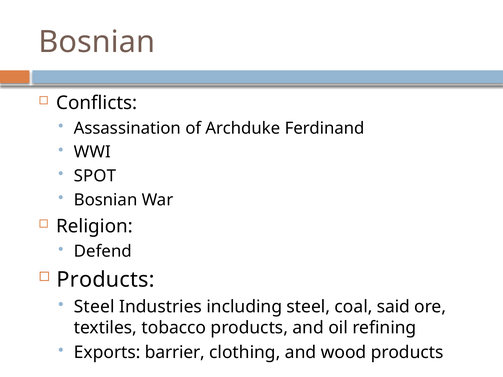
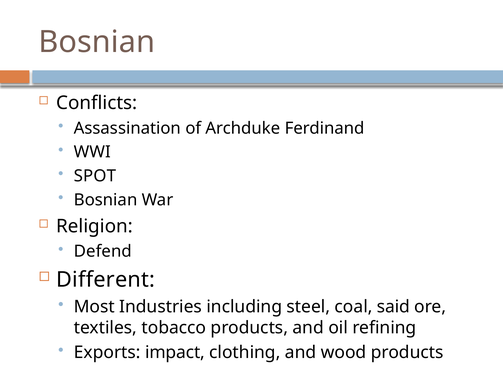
Products at (106, 280): Products -> Different
Steel at (94, 307): Steel -> Most
barrier: barrier -> impact
